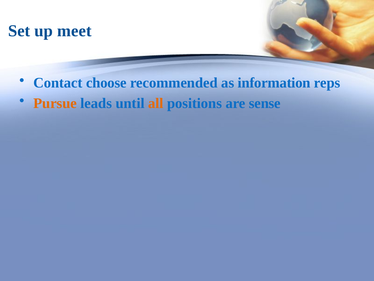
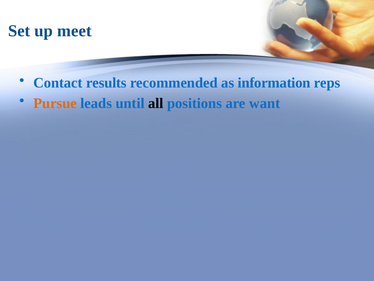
choose: choose -> results
all colour: orange -> black
sense: sense -> want
